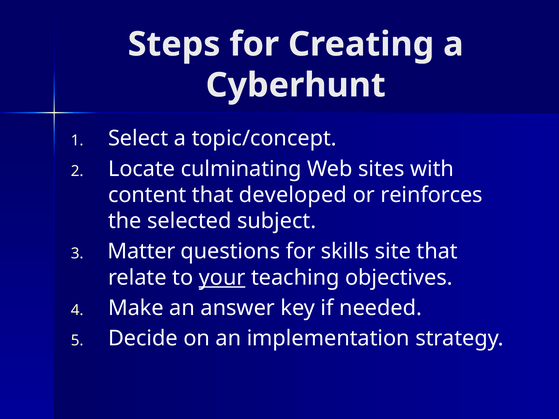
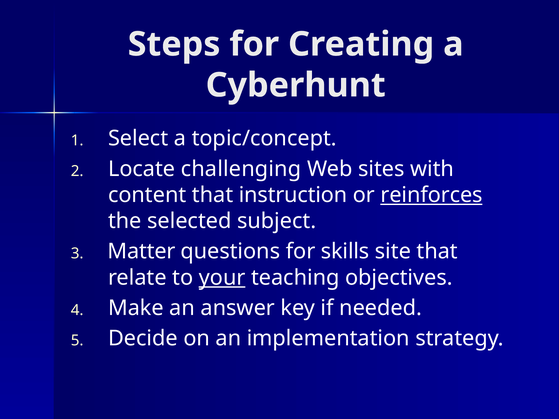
culminating: culminating -> challenging
developed: developed -> instruction
reinforces underline: none -> present
